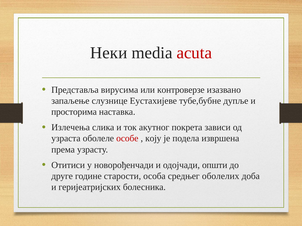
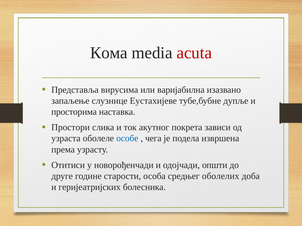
Неки: Неки -> Кома
контроверзе: контроверзе -> варијабилна
Излечења: Излечења -> Простори
особе colour: red -> blue
коју: коју -> чега
